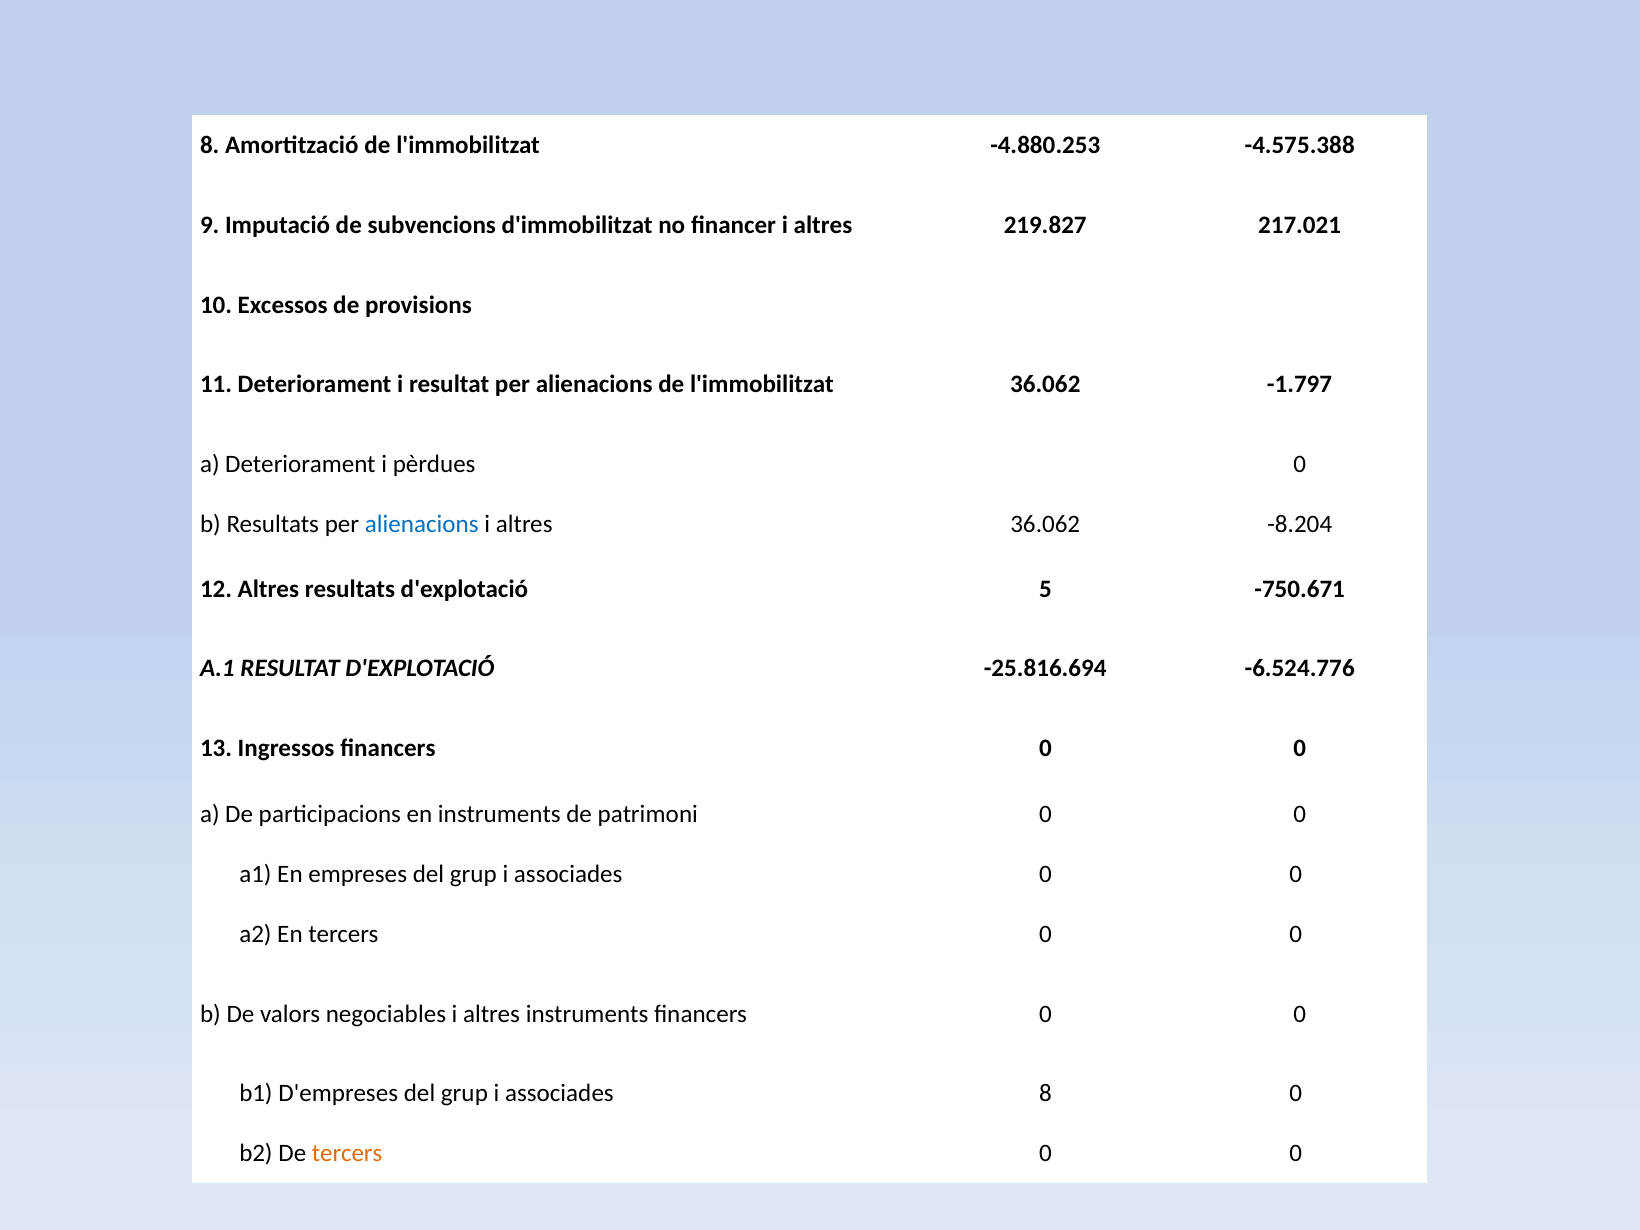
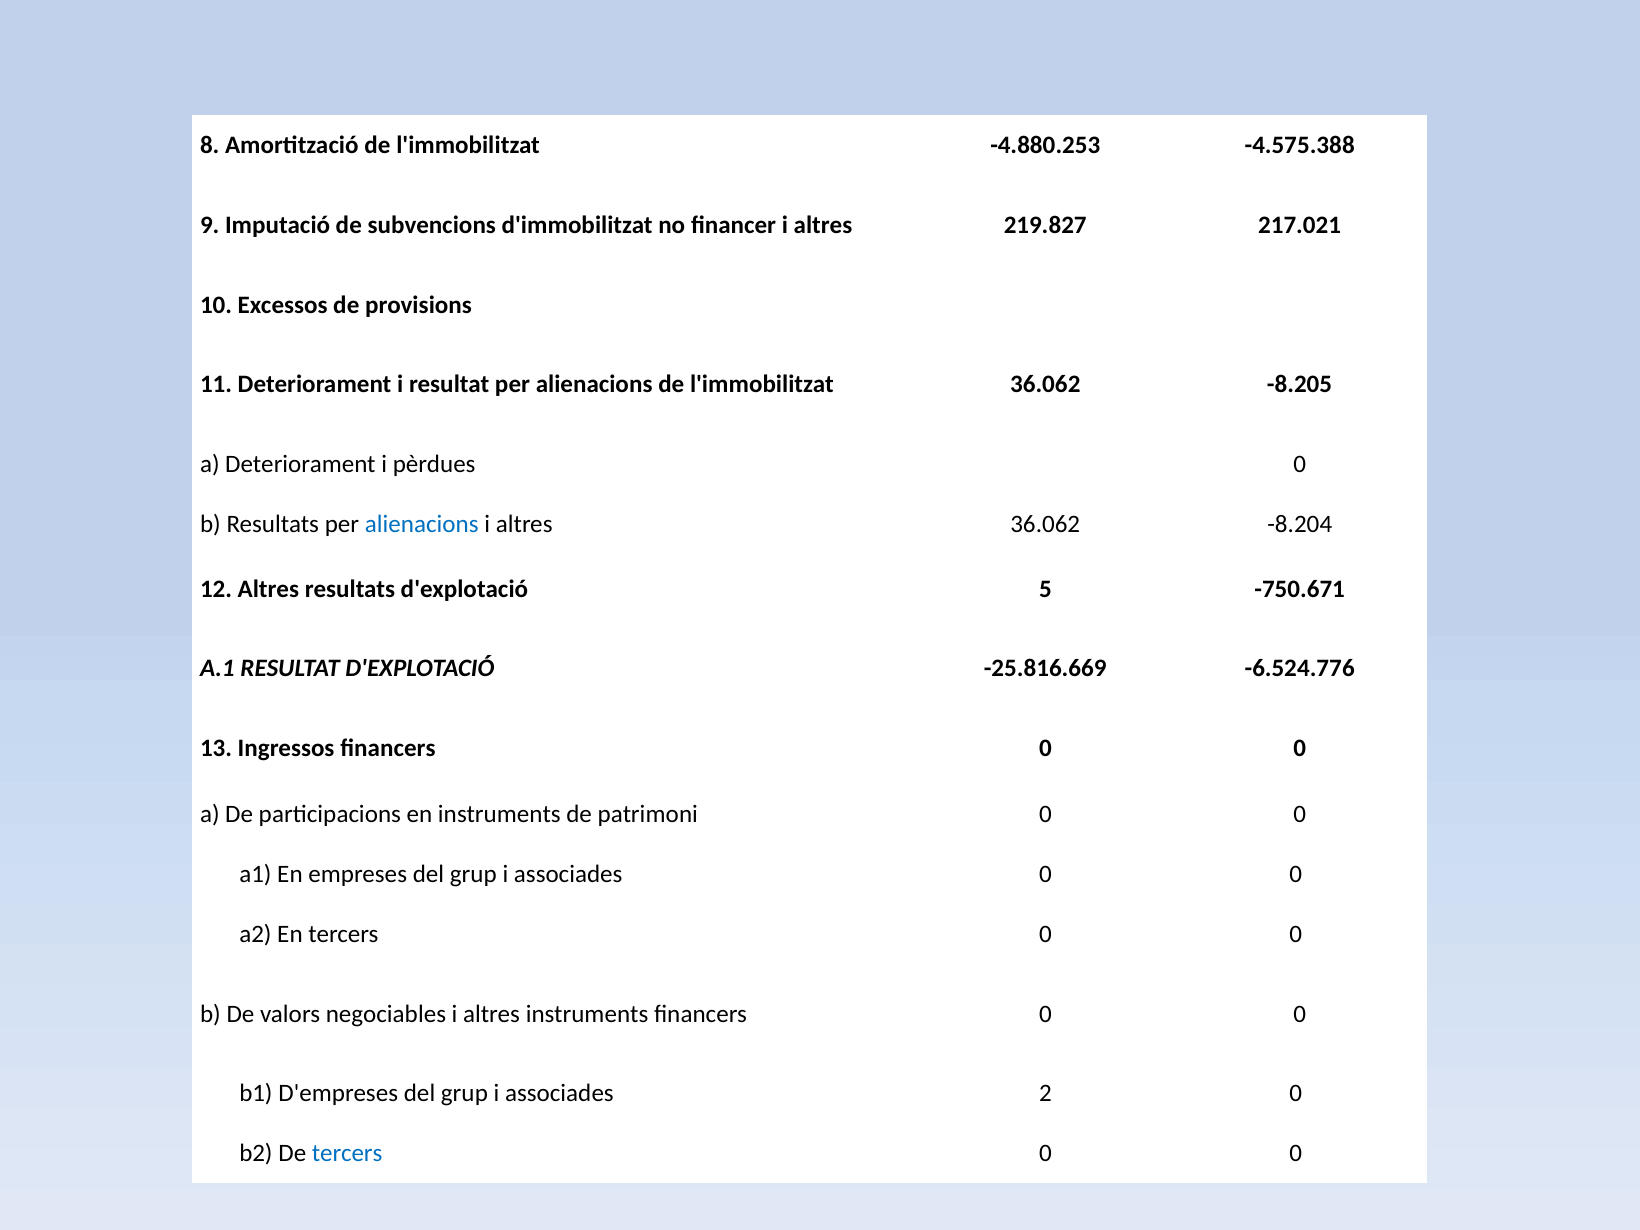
-1.797: -1.797 -> -8.205
-25.816.694: -25.816.694 -> -25.816.669
associades 8: 8 -> 2
tercers at (347, 1153) colour: orange -> blue
